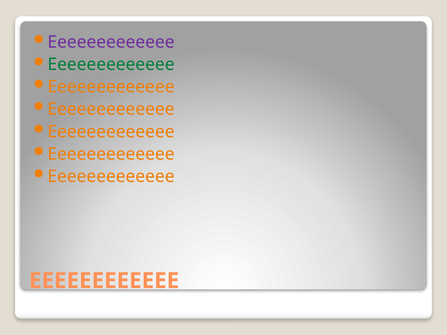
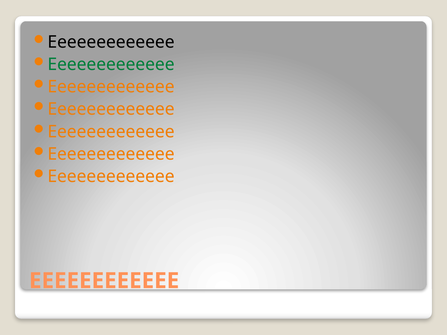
Eeeeeeeeeeeee at (111, 42) colour: purple -> black
